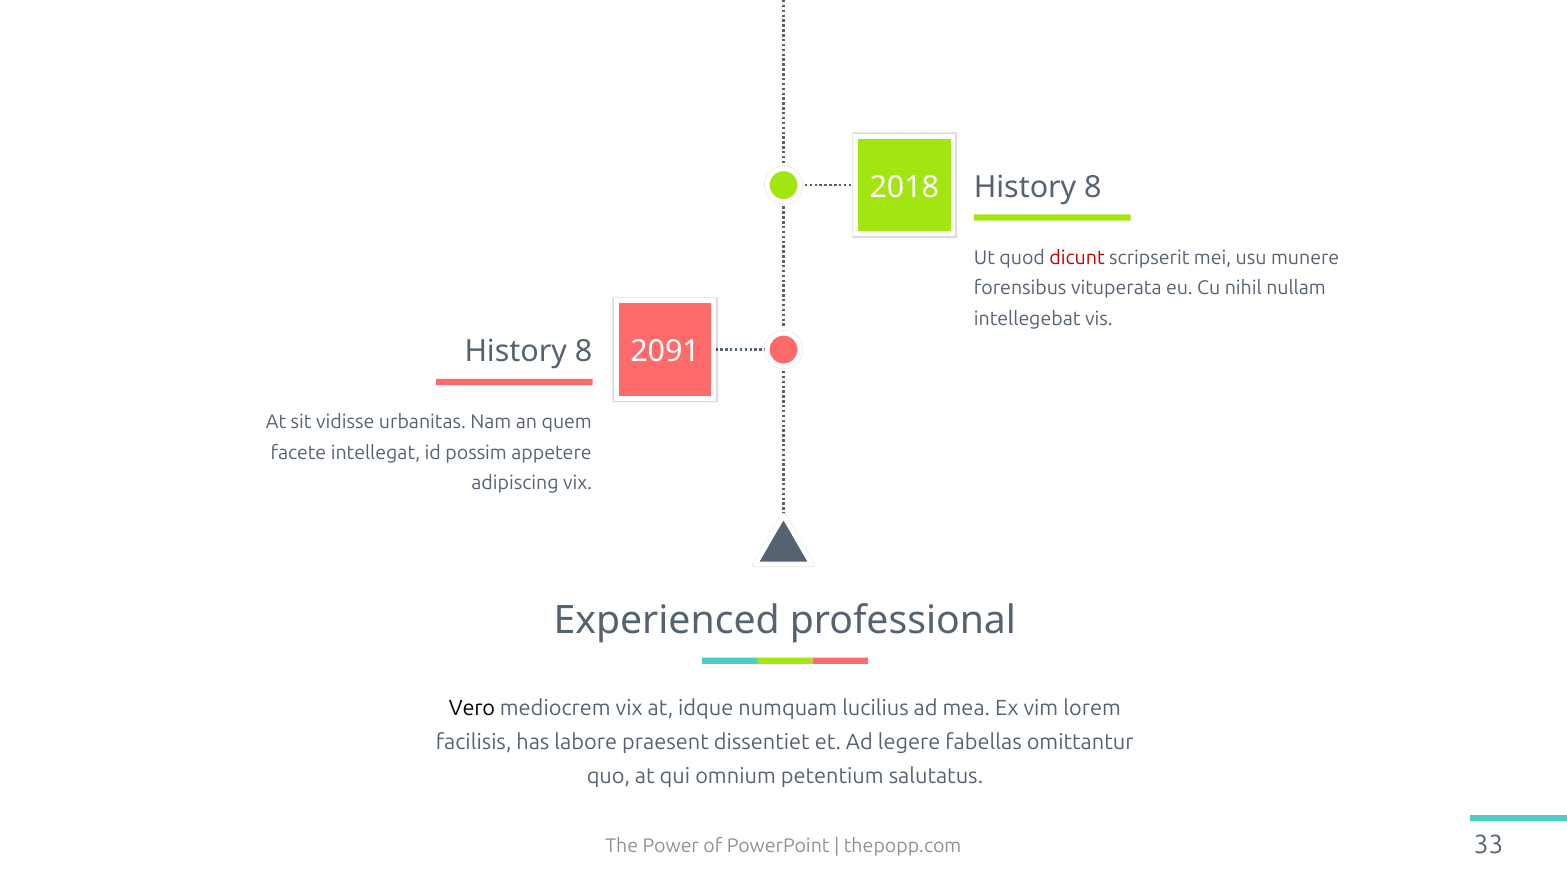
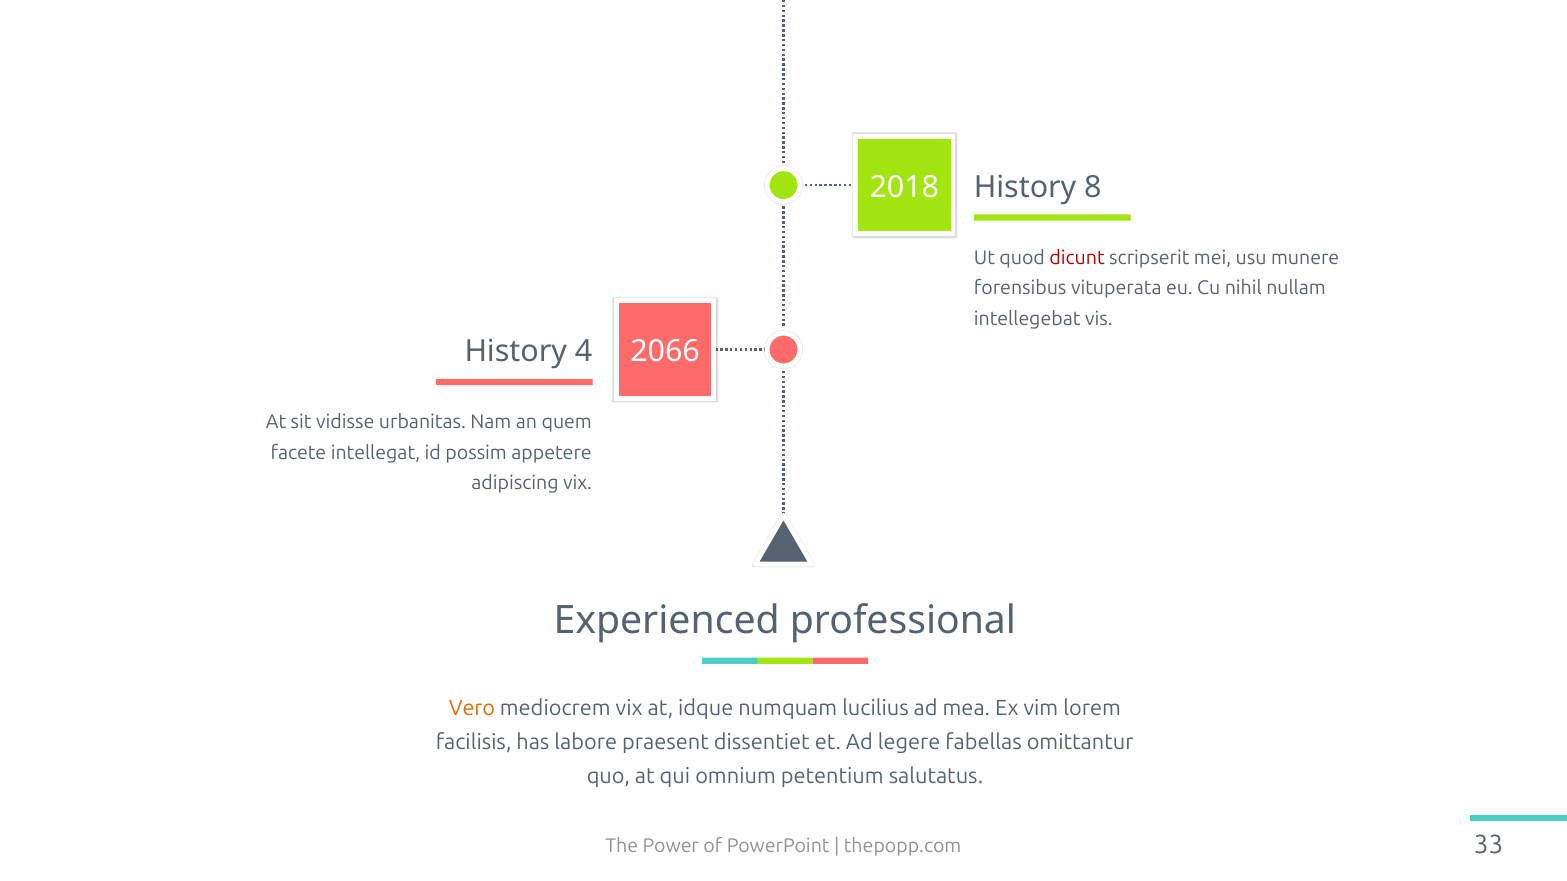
8 at (583, 352): 8 -> 4
2091: 2091 -> 2066
Vero colour: black -> orange
